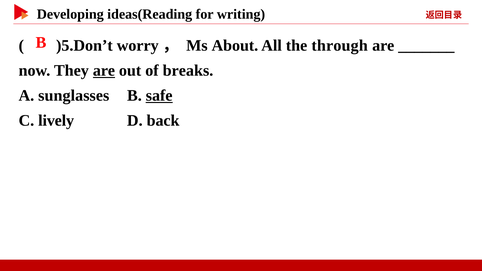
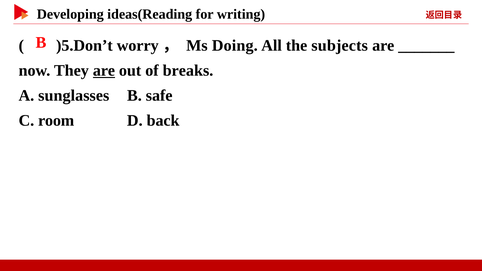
About: About -> Doing
through: through -> subjects
safe underline: present -> none
lively: lively -> room
